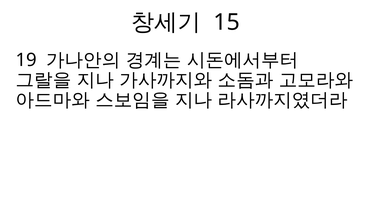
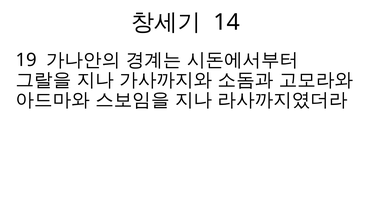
15: 15 -> 14
